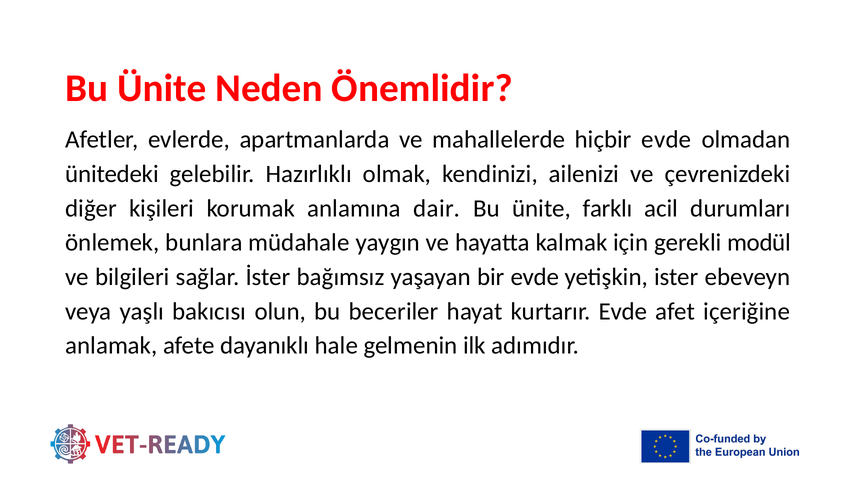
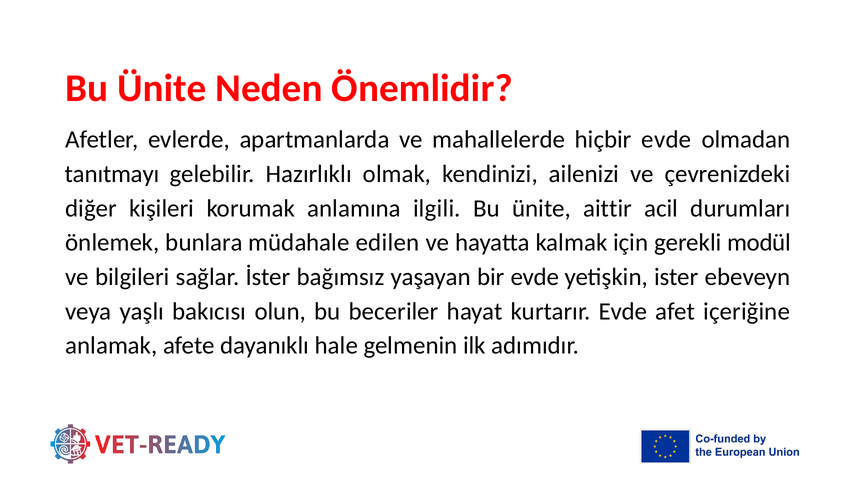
ünitedeki: ünitedeki -> tanıtmayı
dair: dair -> ilgili
farklı: farklı -> aittir
yaygın: yaygın -> edilen
